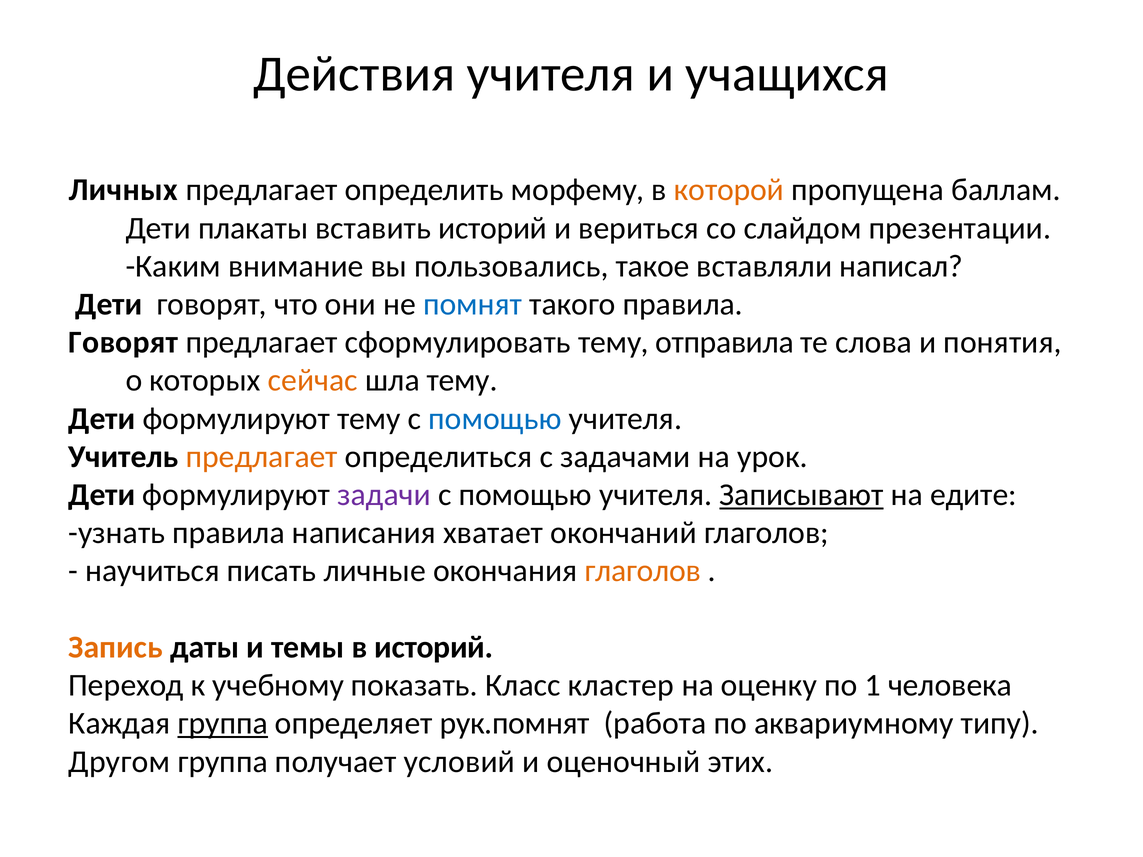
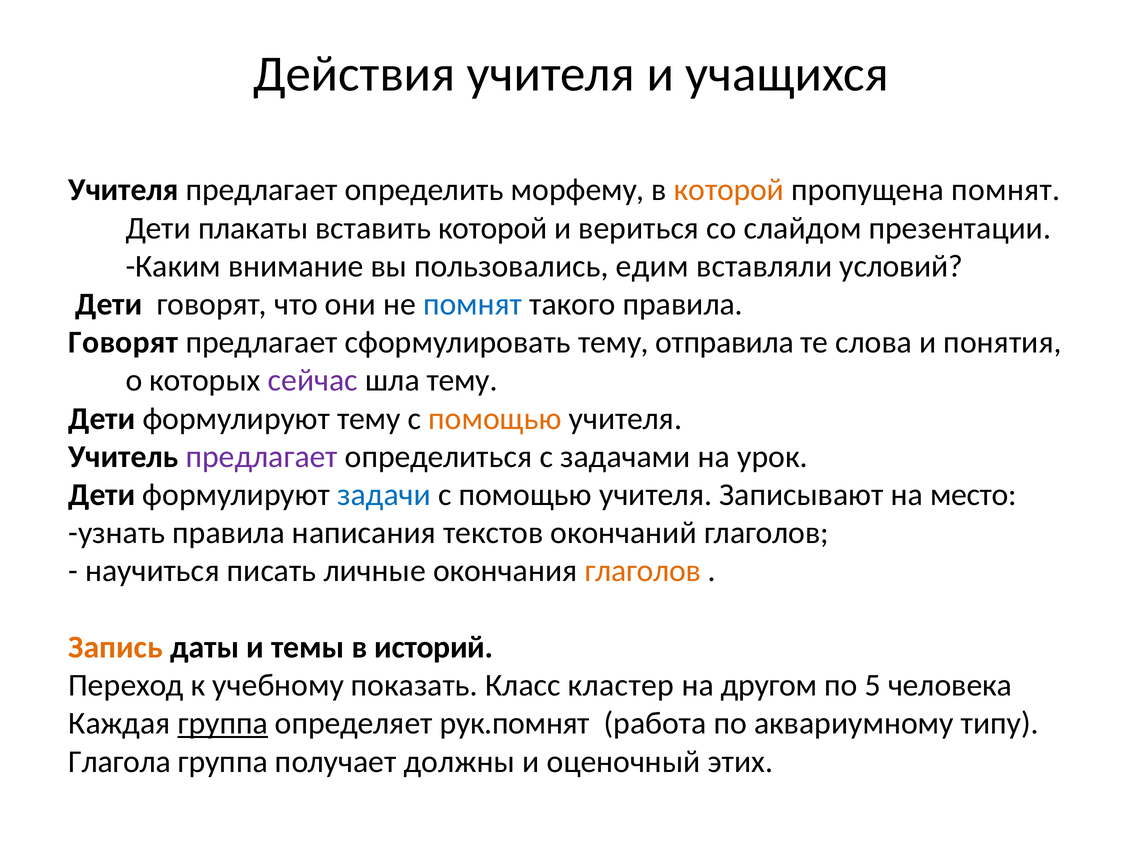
Личных at (123, 190): Личных -> Учителя
пропущена баллам: баллам -> помнят
вставить историй: историй -> которой
такое: такое -> едим
написал: написал -> условий
сейчас colour: orange -> purple
помощью at (495, 419) colour: blue -> orange
предлагает at (262, 457) colour: orange -> purple
задачи colour: purple -> blue
Записывают underline: present -> none
едите: едите -> место
хватает: хватает -> текстов
оценку: оценку -> другом
1: 1 -> 5
Другом: Другом -> Глагола
условий: условий -> должны
